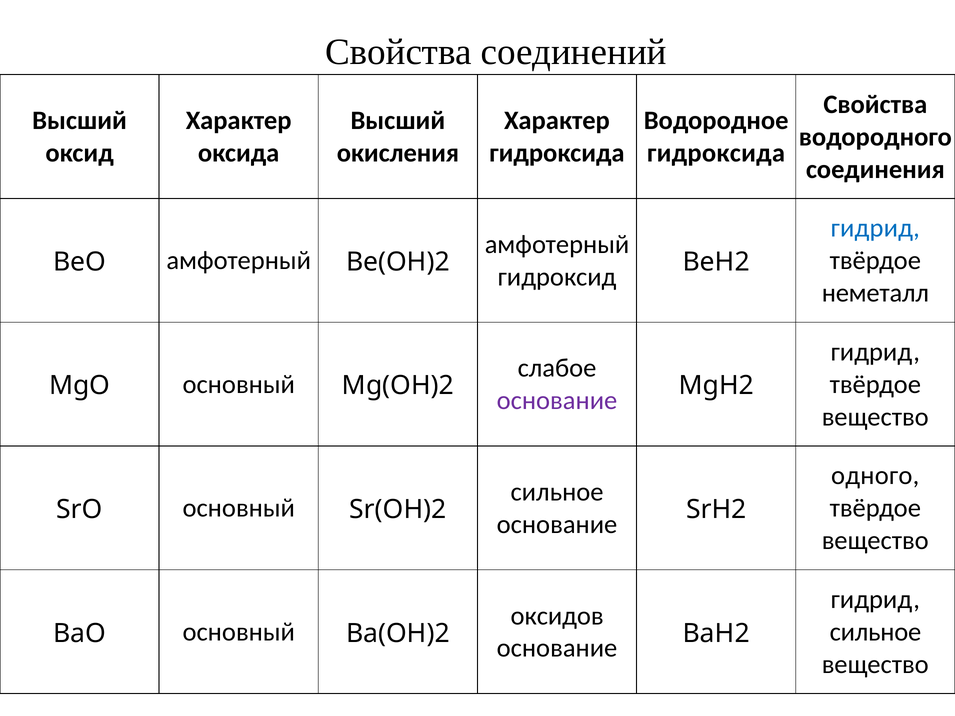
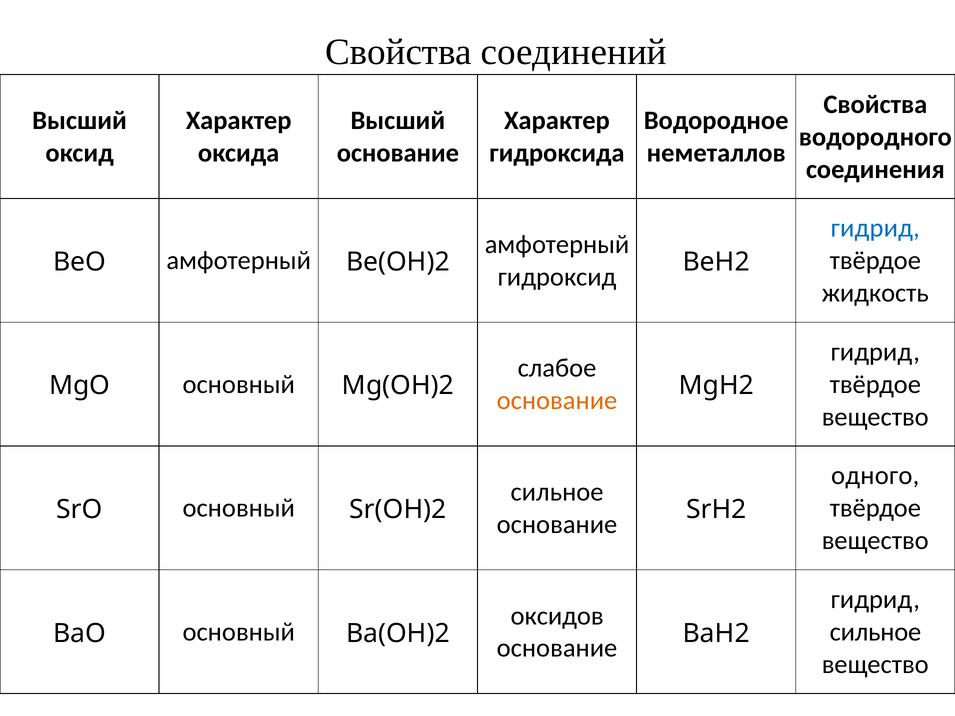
окисления at (398, 153): окисления -> основание
гидроксида at (716, 153): гидроксида -> неметаллов
неметалл: неметалл -> жидкость
основание at (557, 401) colour: purple -> orange
